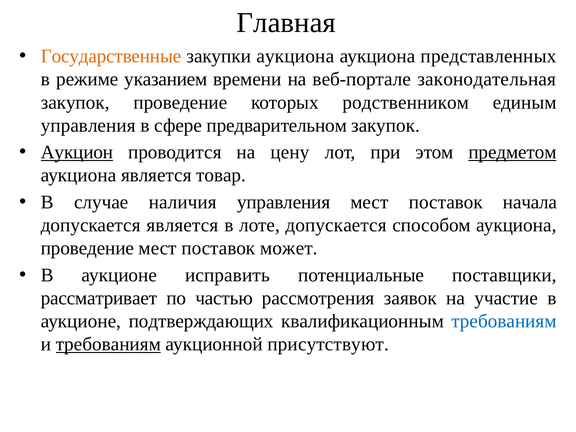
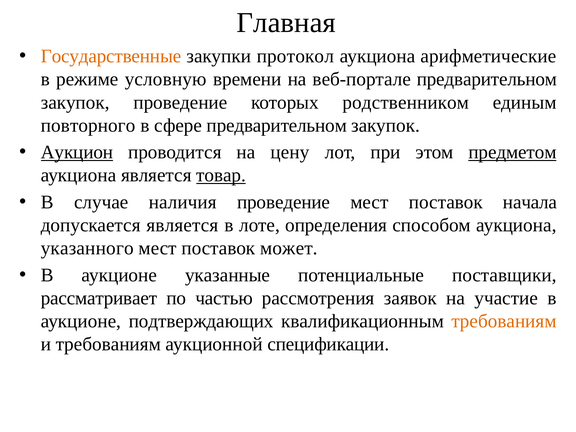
закупки аукциона: аукциона -> протокол
представленных: представленных -> арифметические
указанием: указанием -> условную
веб-портале законодательная: законодательная -> предварительном
управления at (88, 125): управления -> повторного
товар underline: none -> present
наличия управления: управления -> проведение
лоте допускается: допускается -> определения
проведение at (87, 248): проведение -> указанного
исправить: исправить -> указанные
требованиям at (504, 321) colour: blue -> orange
требованиям at (108, 344) underline: present -> none
присутствуют: присутствуют -> спецификации
